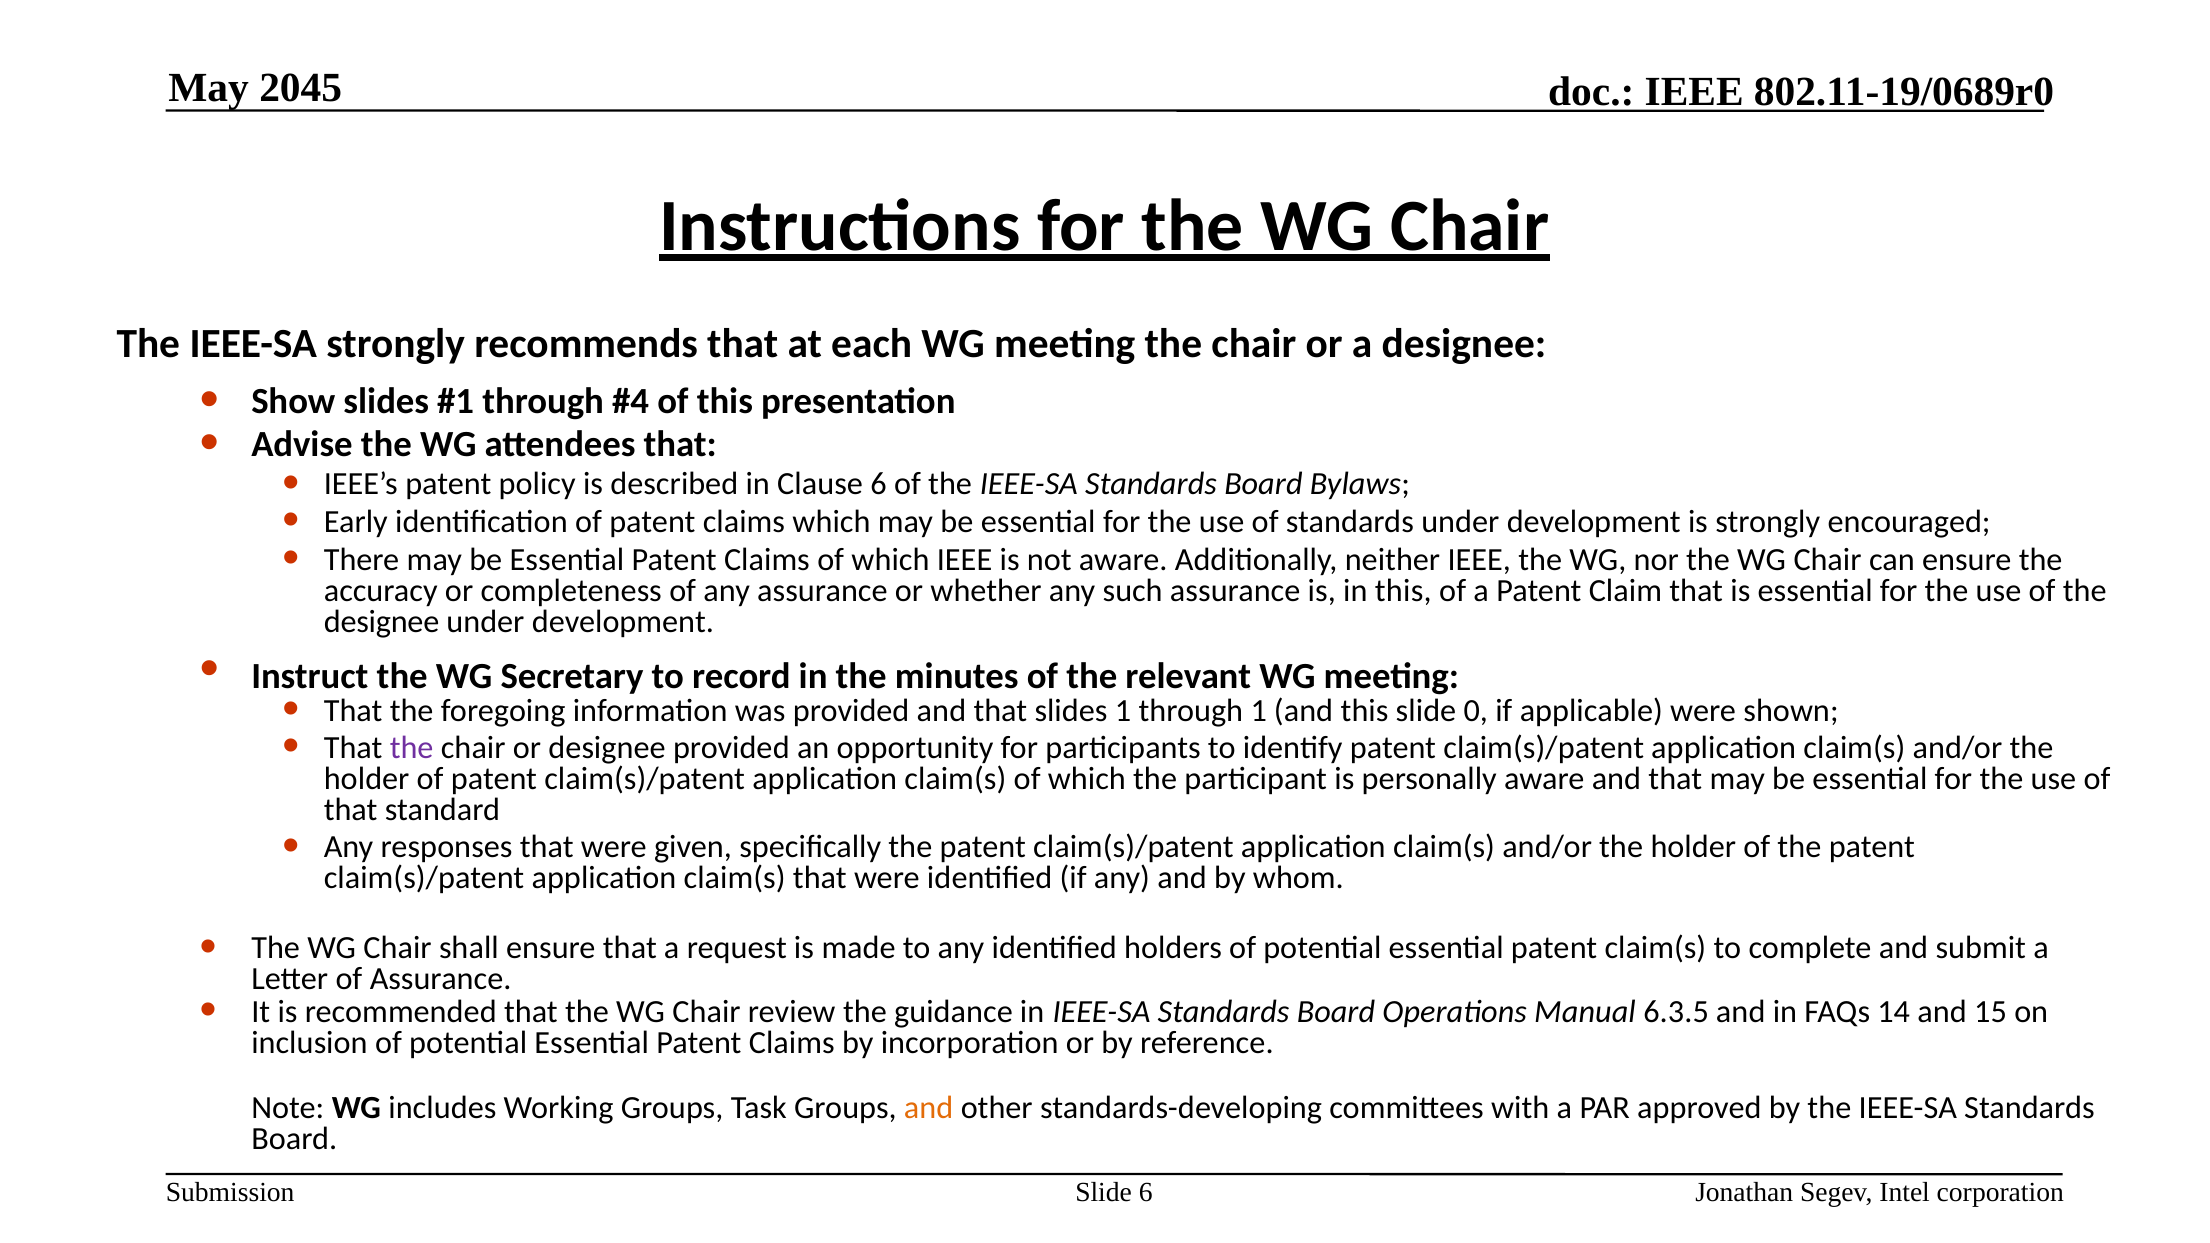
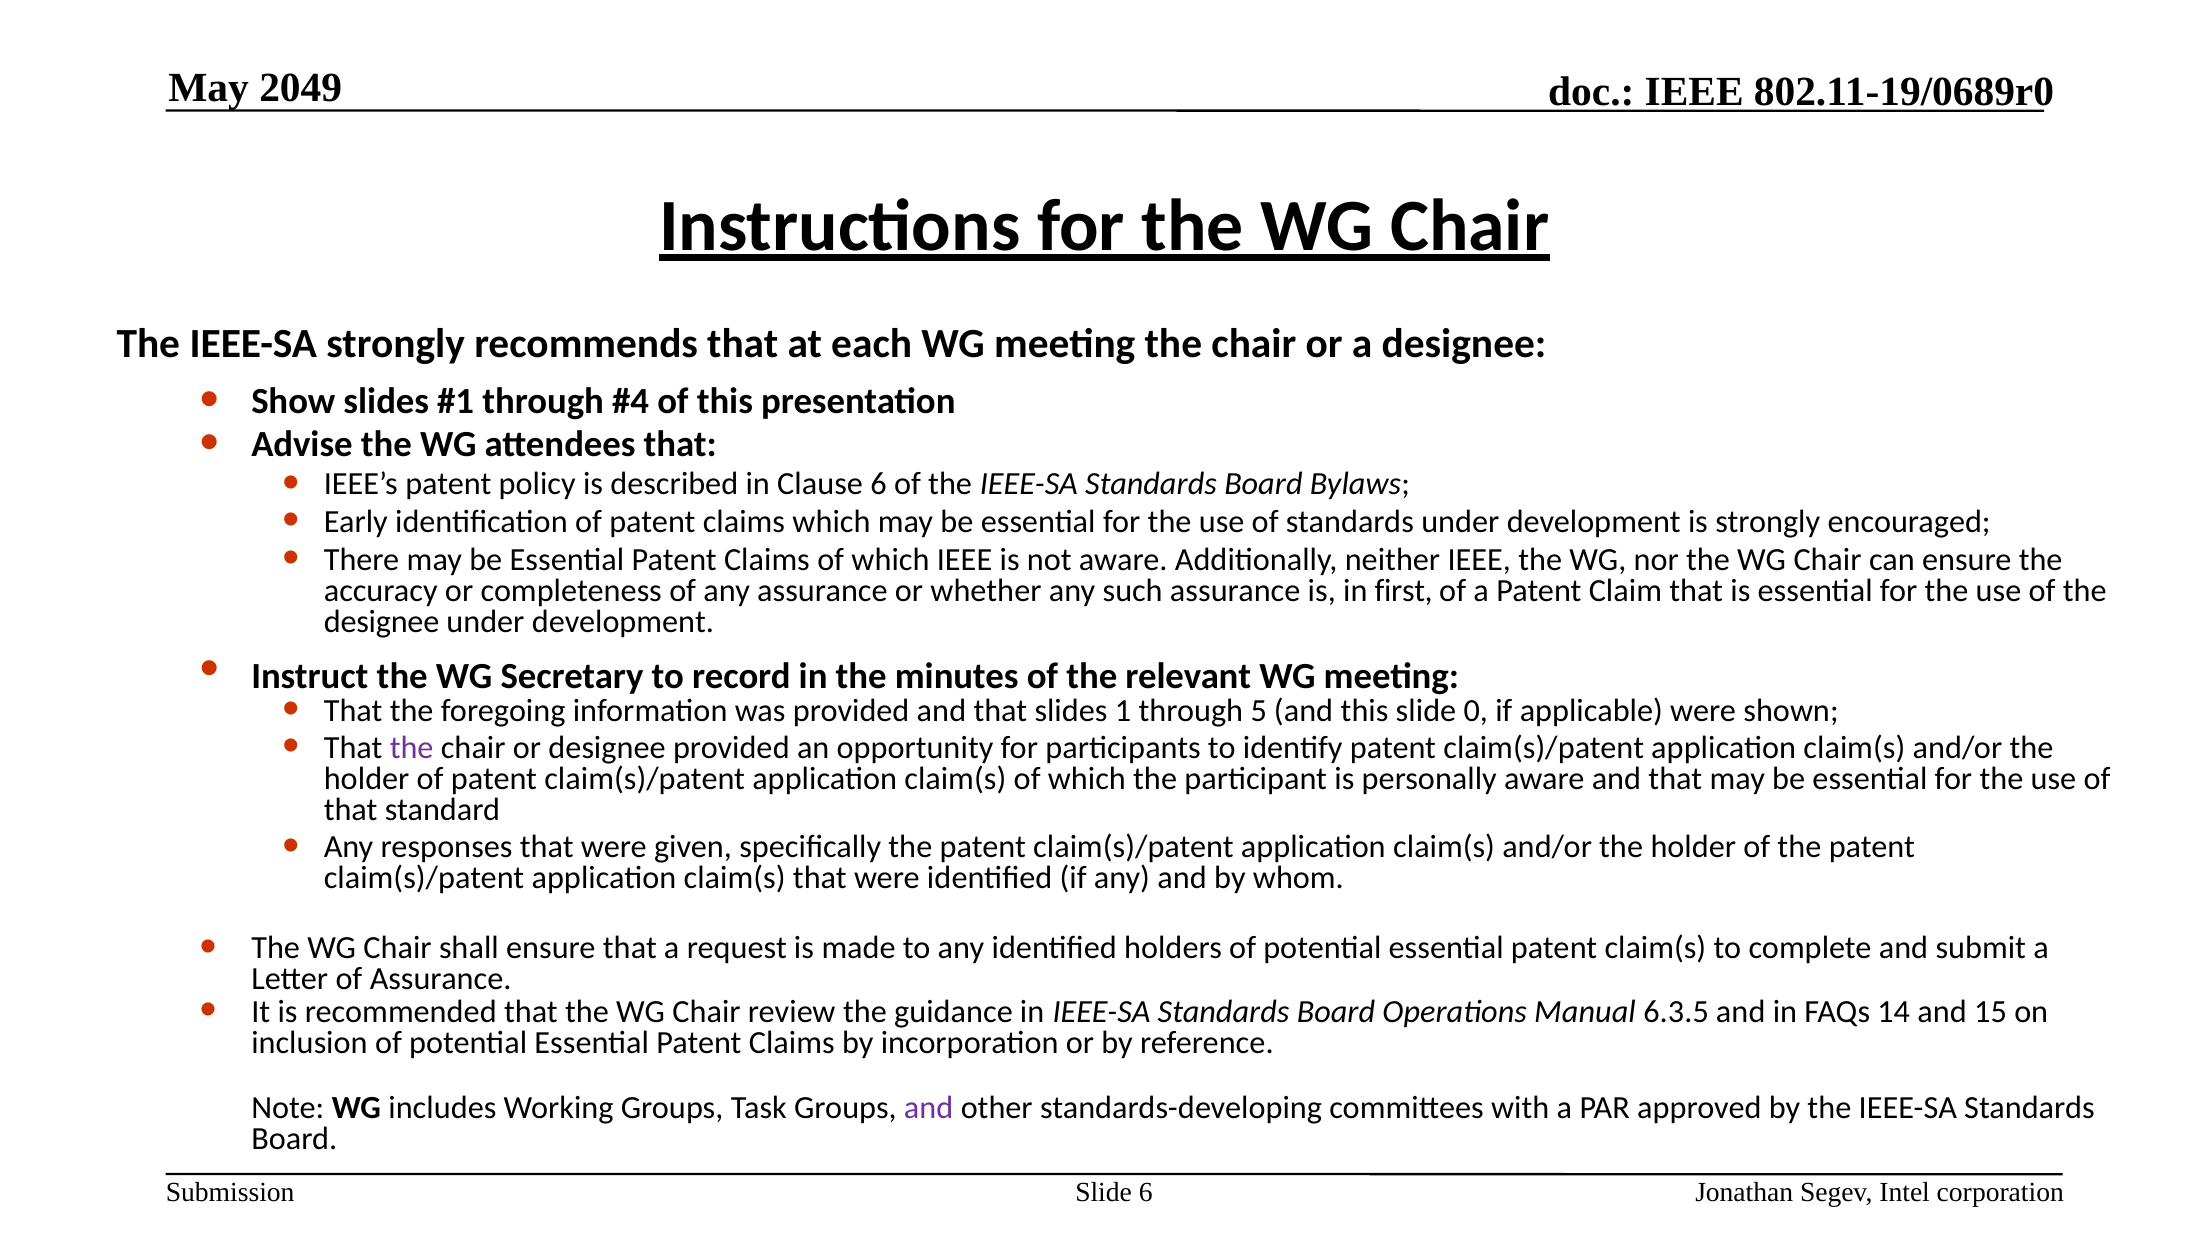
2045: 2045 -> 2049
in this: this -> first
through 1: 1 -> 5
and at (929, 1108) colour: orange -> purple
